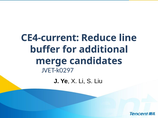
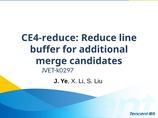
CE4-current: CE4-current -> CE4-reduce
